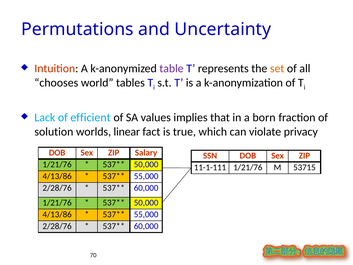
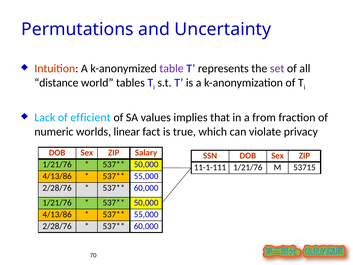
set colour: orange -> purple
chooses: chooses -> distance
born: born -> from
solution: solution -> numeric
